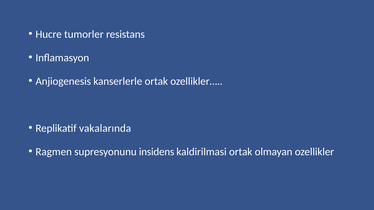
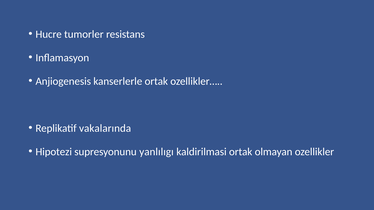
Ragmen: Ragmen -> Hipotezi
insidens: insidens -> yanlılıgı
